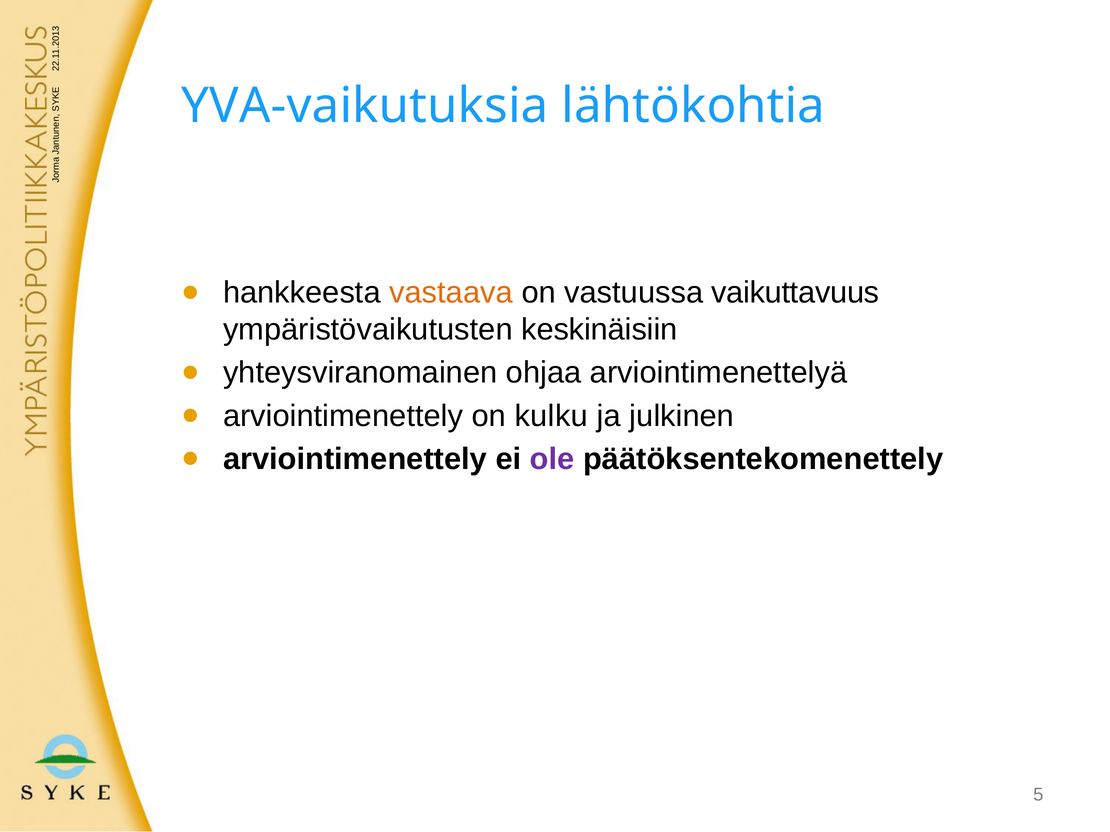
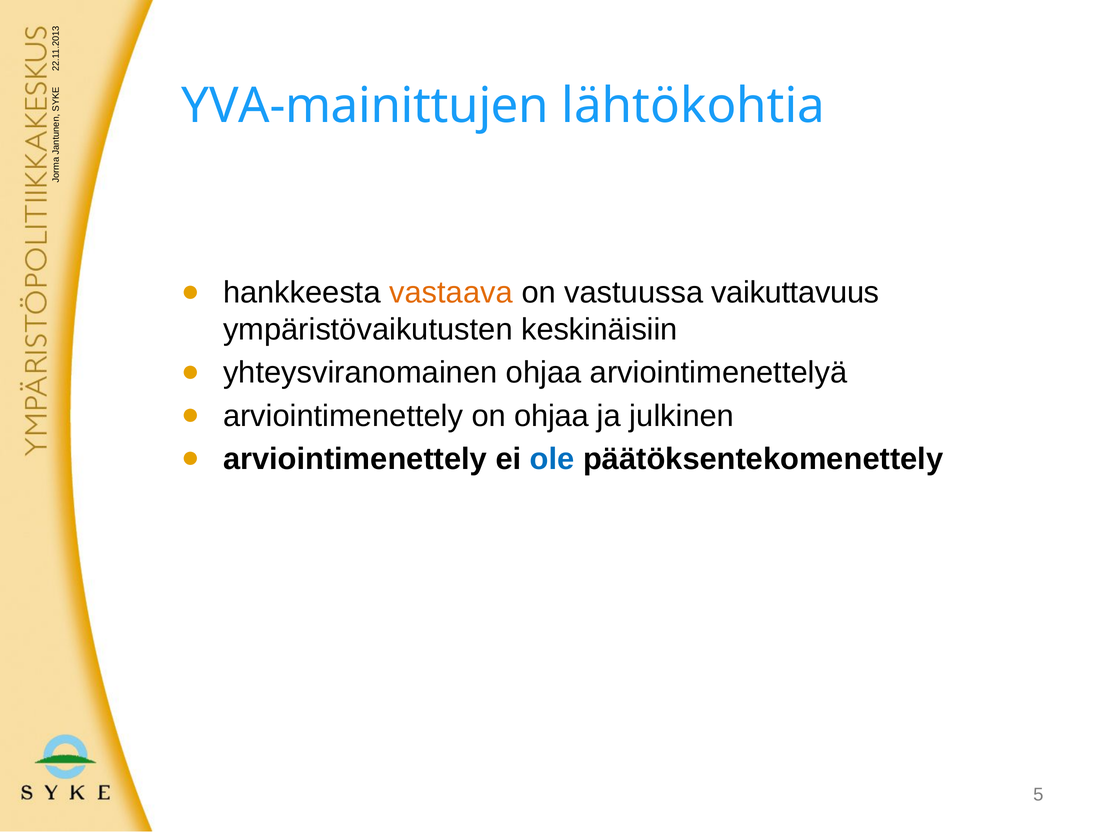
YVA-vaikutuksia: YVA-vaikutuksia -> YVA-mainittujen
on kulku: kulku -> ohjaa
ole colour: purple -> blue
